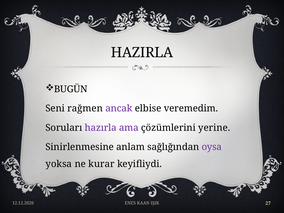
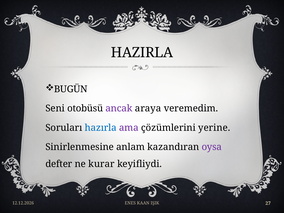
rağmen: rağmen -> otobüsü
elbise: elbise -> araya
hazırla colour: purple -> blue
sağlığından: sağlığından -> kazandıran
yoksa: yoksa -> defter
